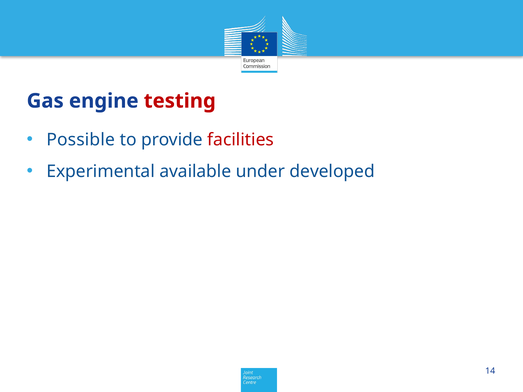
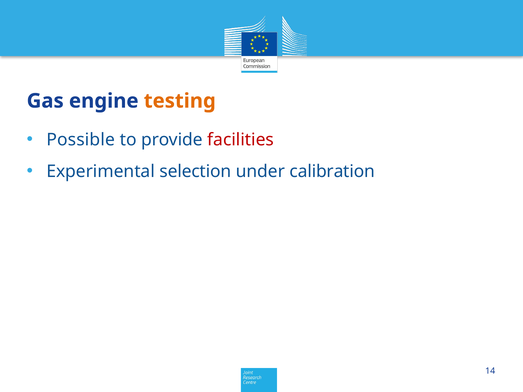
testing colour: red -> orange
available: available -> selection
developed: developed -> calibration
